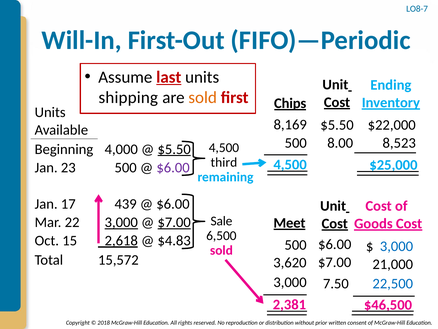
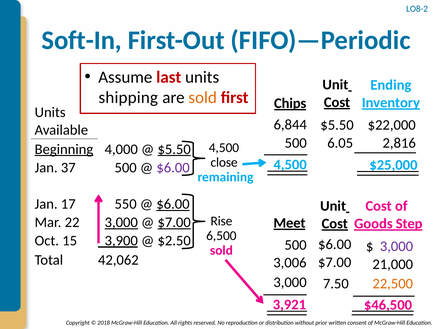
LO8-7: LO8-7 -> LO8-2
Will-In: Will-In -> Soft-In
last underline: present -> none
8,169: 8,169 -> 6,844
8.00: 8.00 -> 6.05
8,523: 8,523 -> 2,816
Beginning underline: none -> present
third: third -> close
23: 23 -> 37
439: 439 -> 550
$6.00 at (173, 204) underline: none -> present
Sale: Sale -> Rise
Goods Cost: Cost -> Step
2,618: 2,618 -> 3,900
$4.83: $4.83 -> $2.50
3,000 at (396, 246) colour: blue -> purple
15,572: 15,572 -> 42,062
3,620: 3,620 -> 3,006
22,500 colour: blue -> orange
2,381: 2,381 -> 3,921
